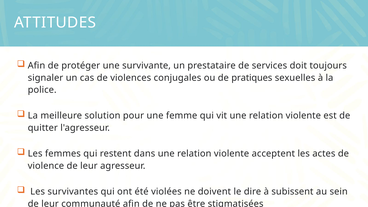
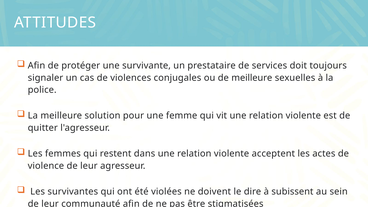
de pratiques: pratiques -> meilleure
